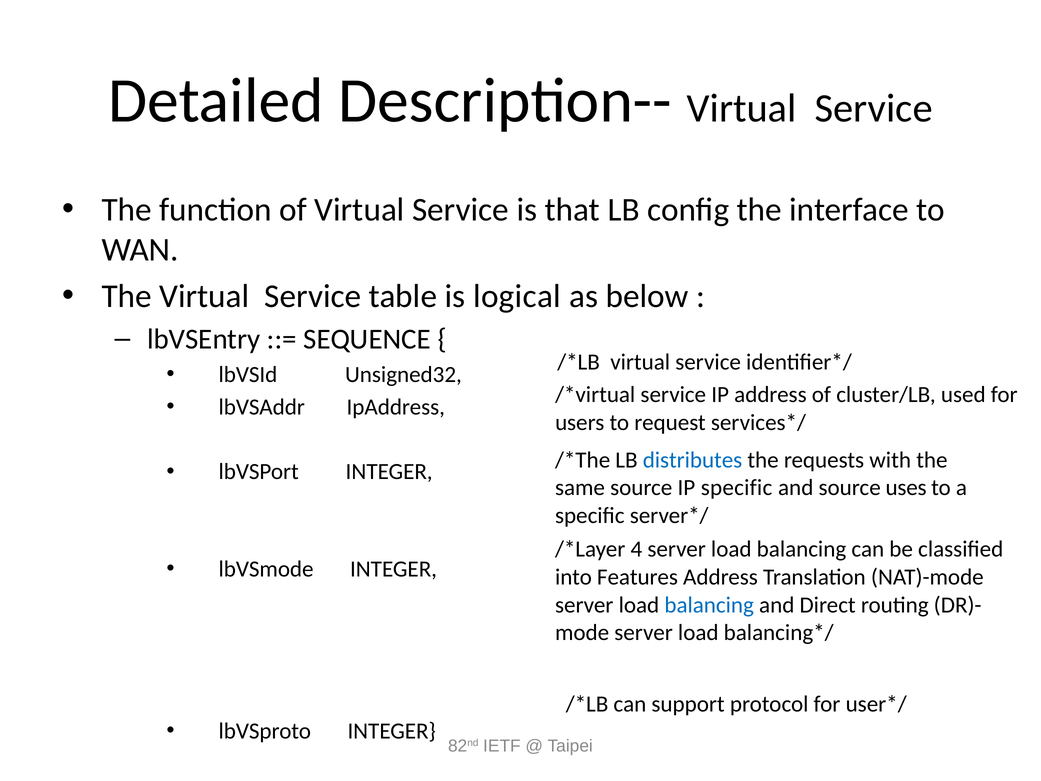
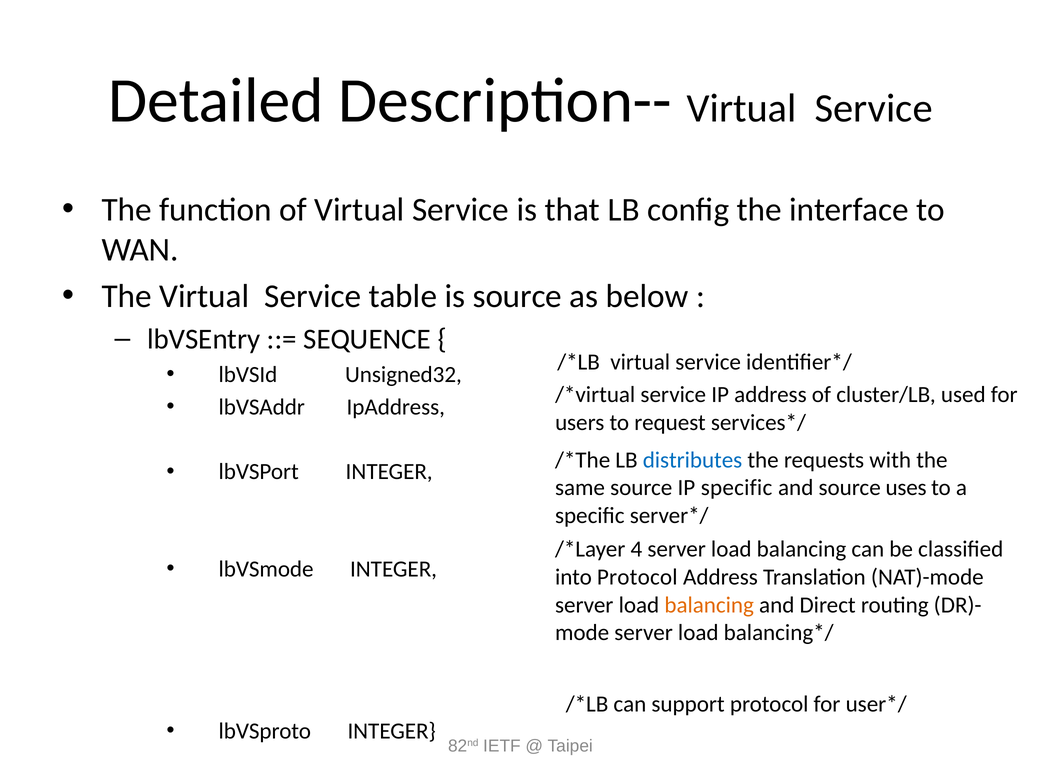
is logical: logical -> source
into Features: Features -> Protocol
balancing at (709, 605) colour: blue -> orange
